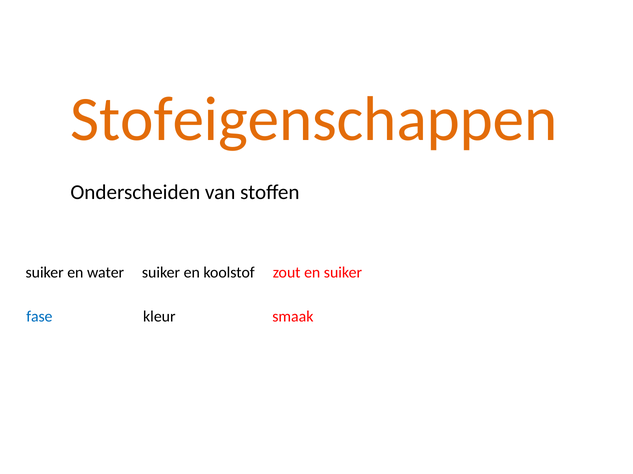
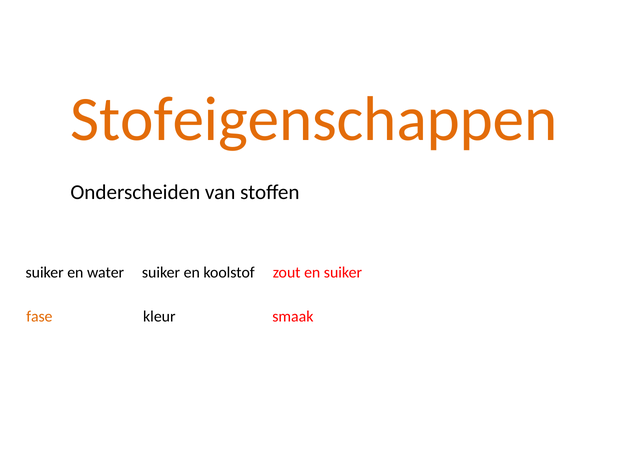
fase colour: blue -> orange
